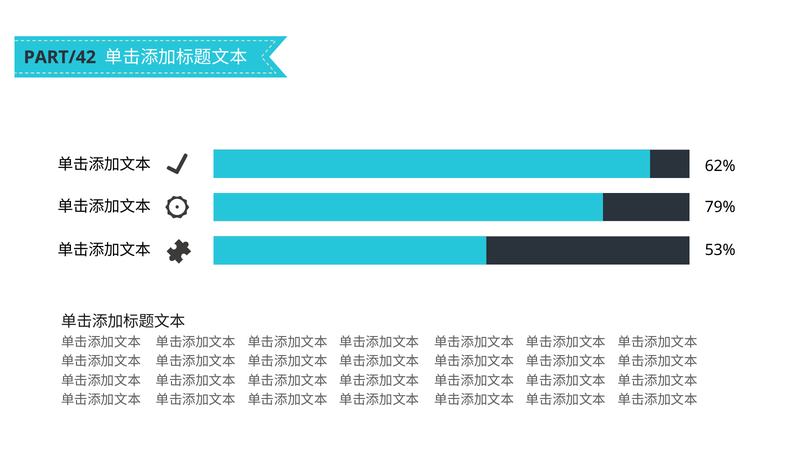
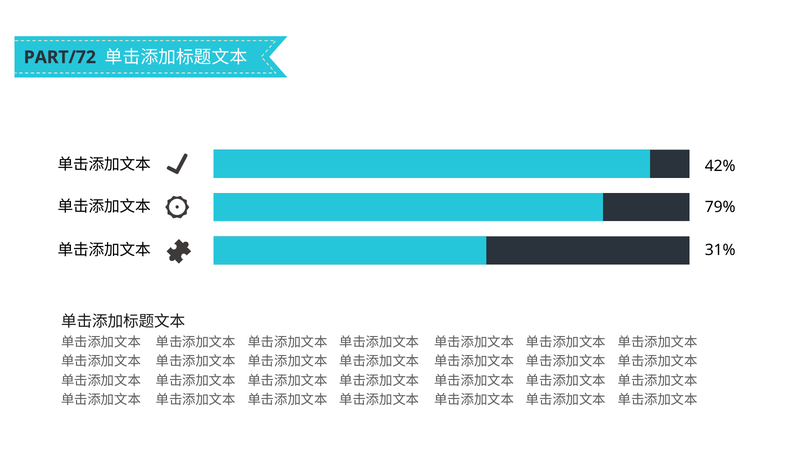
PART/42: PART/42 -> PART/72
62%: 62% -> 42%
53%: 53% -> 31%
